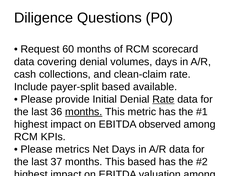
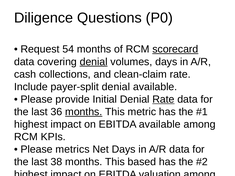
60: 60 -> 54
scorecard underline: none -> present
denial at (94, 62) underline: none -> present
payer-split based: based -> denial
EBITDA observed: observed -> available
37: 37 -> 38
